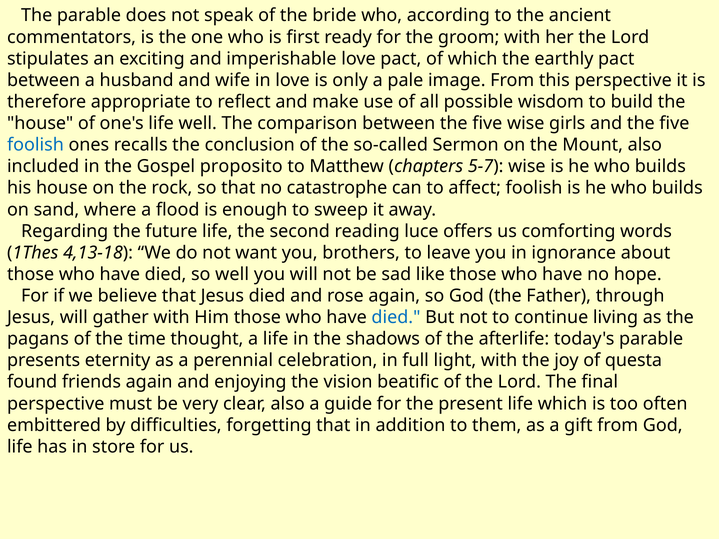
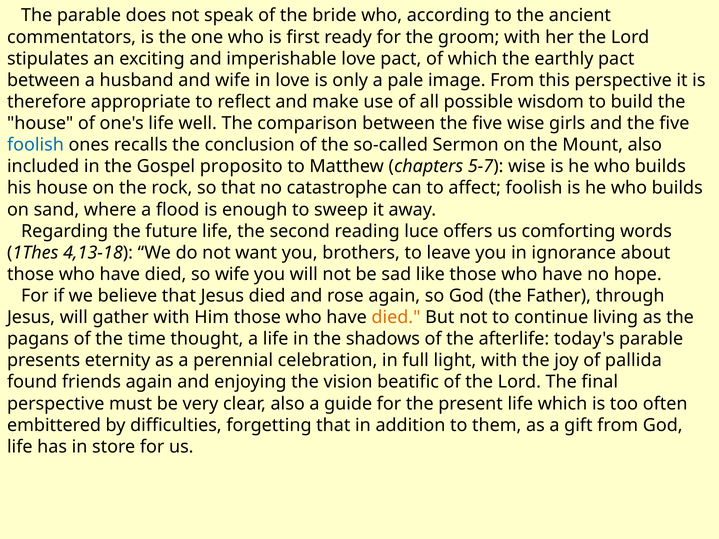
so well: well -> wife
died at (396, 318) colour: blue -> orange
questa: questa -> pallida
